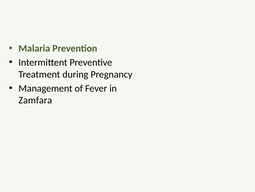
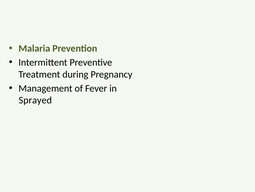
Zamfara: Zamfara -> Sprayed
